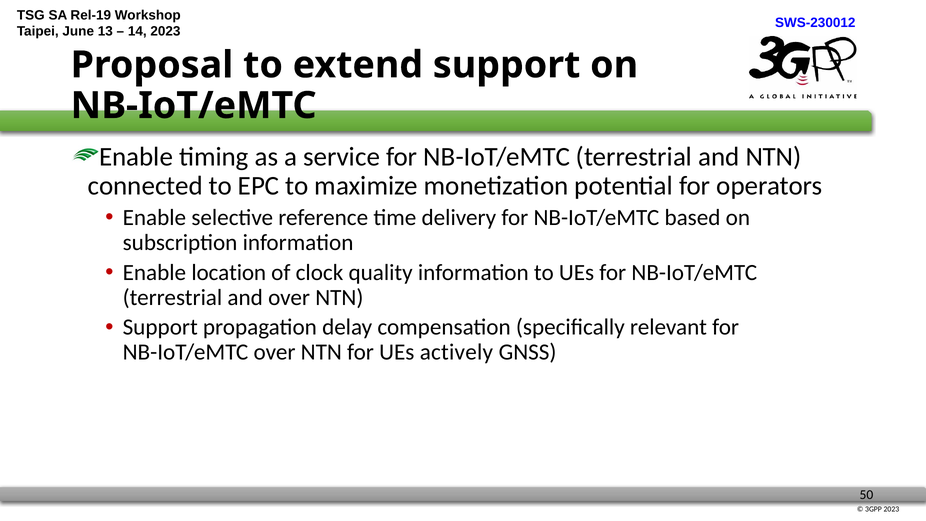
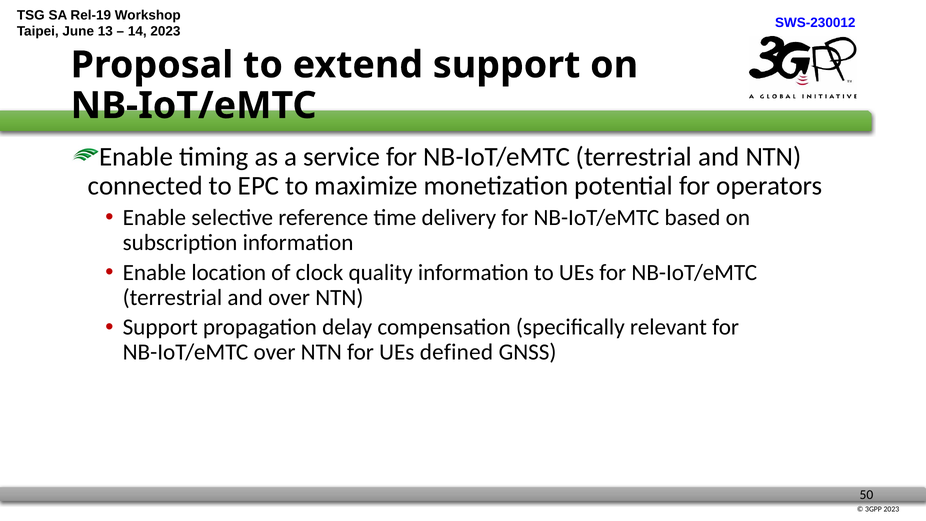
actively: actively -> defined
